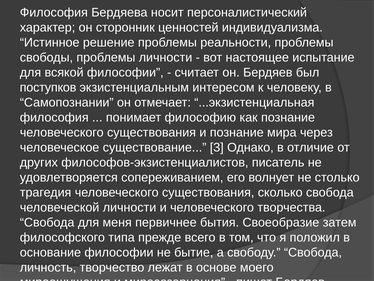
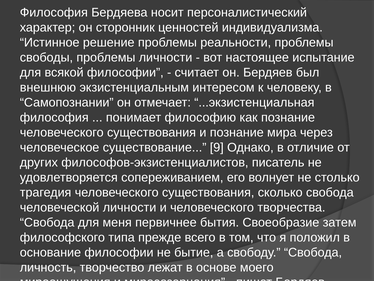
поступков: поступков -> внешнюю
3: 3 -> 9
